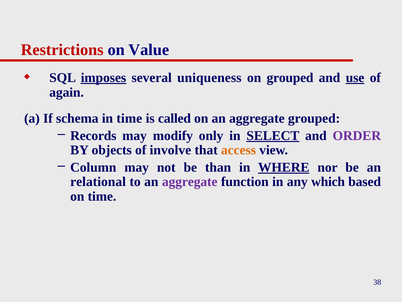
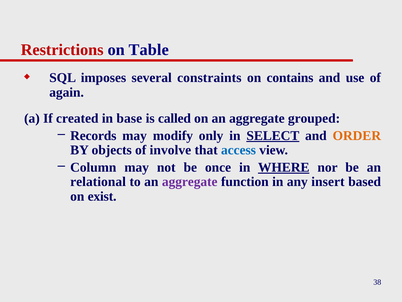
Value: Value -> Table
imposes underline: present -> none
uniqueness: uniqueness -> constraints
on grouped: grouped -> contains
use underline: present -> none
schema: schema -> created
in time: time -> base
ORDER colour: purple -> orange
access colour: orange -> blue
than: than -> once
which: which -> insert
on time: time -> exist
